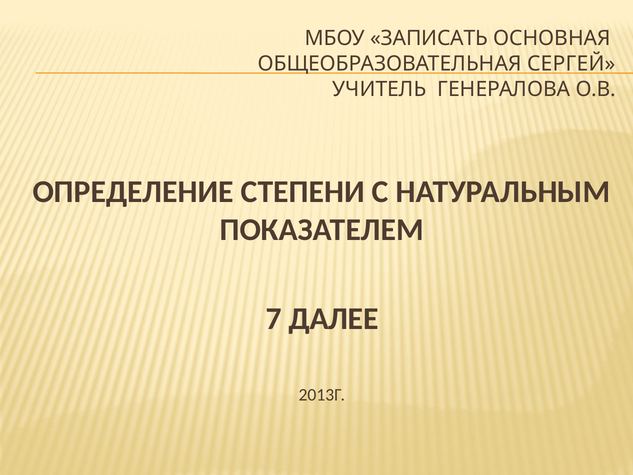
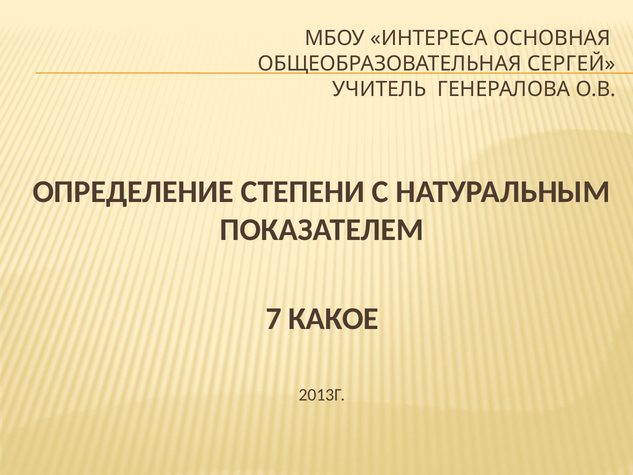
ЗАПИСАТЬ: ЗАПИСАТЬ -> ИНТЕРЕСА
ДАЛЕЕ: ДАЛЕЕ -> КАКОЕ
